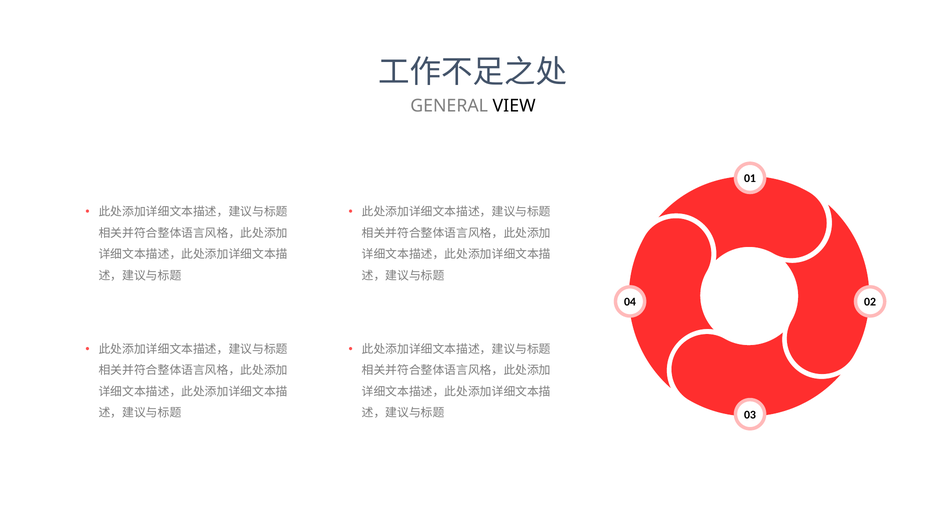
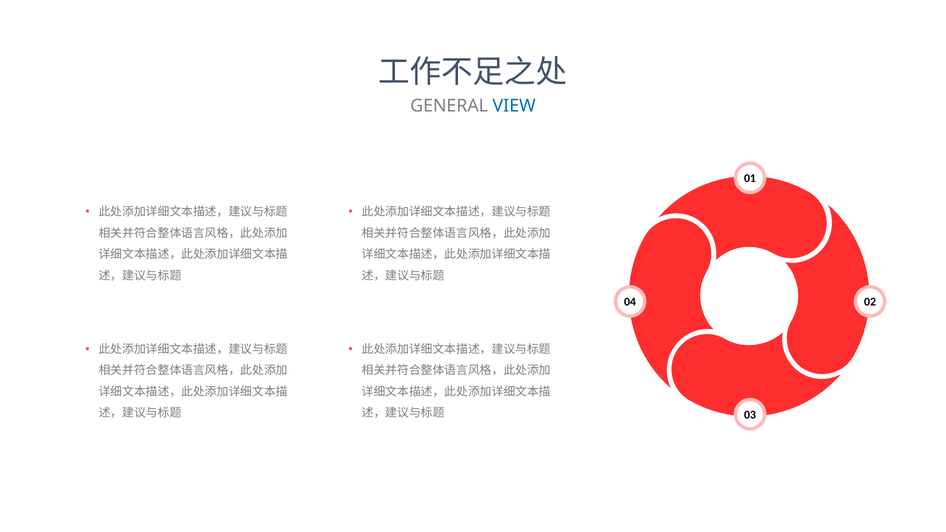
VIEW colour: black -> blue
